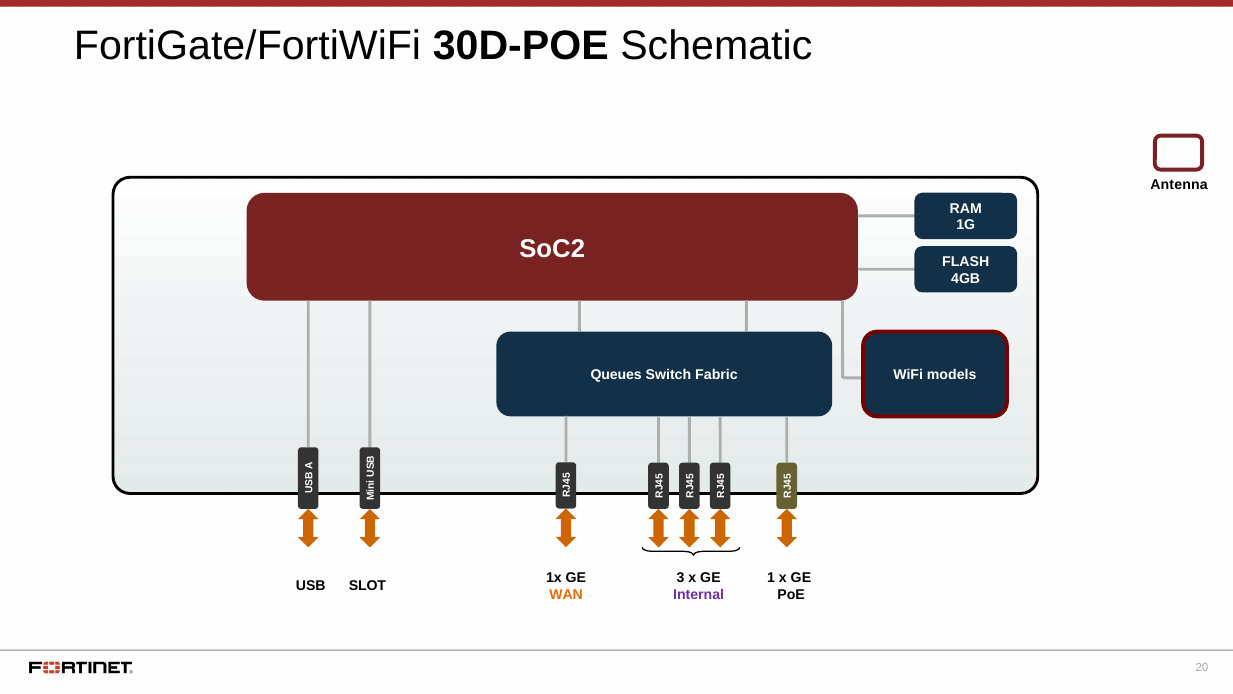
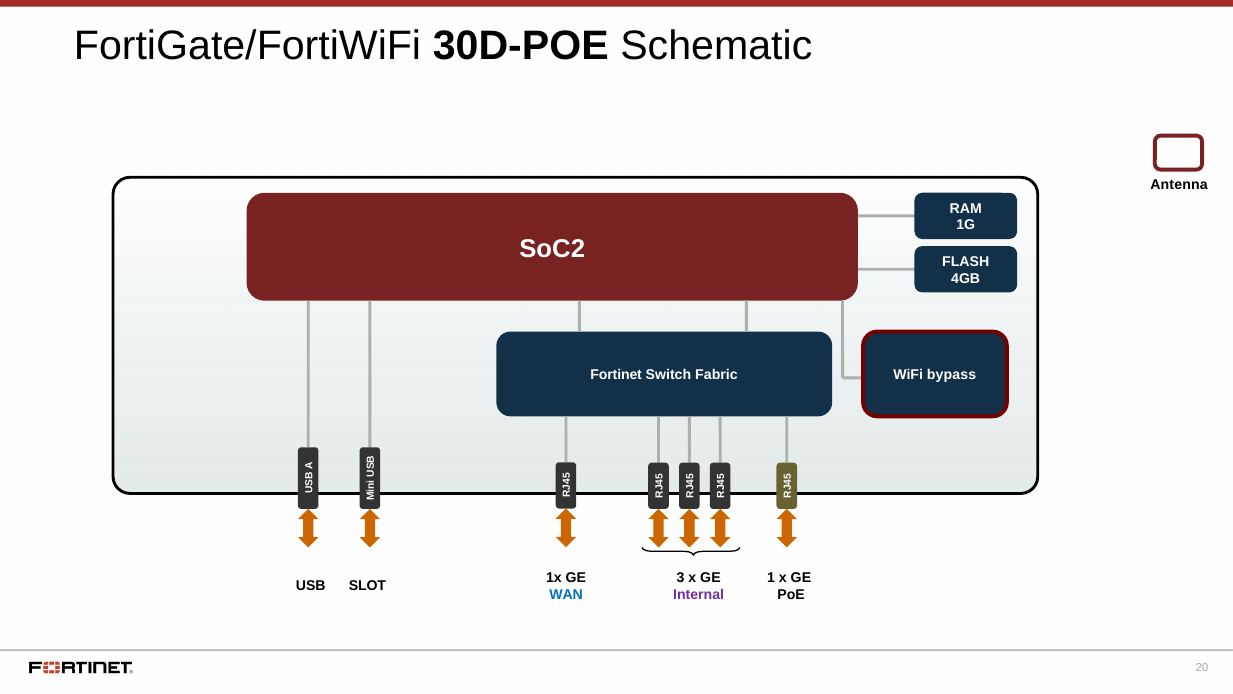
Queues: Queues -> Fortinet
models: models -> bypass
WAN colour: orange -> blue
